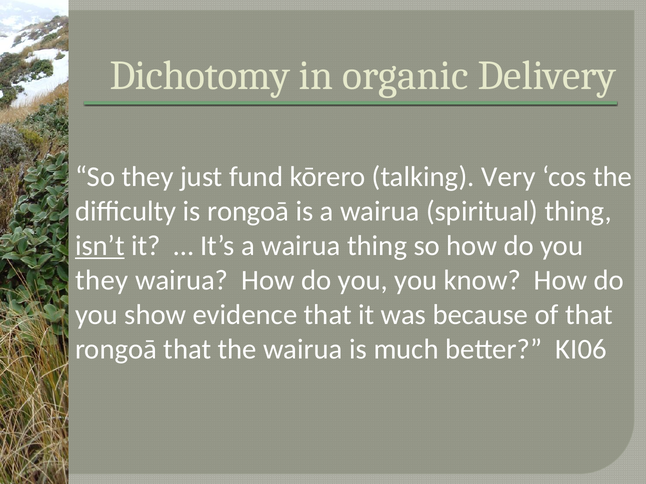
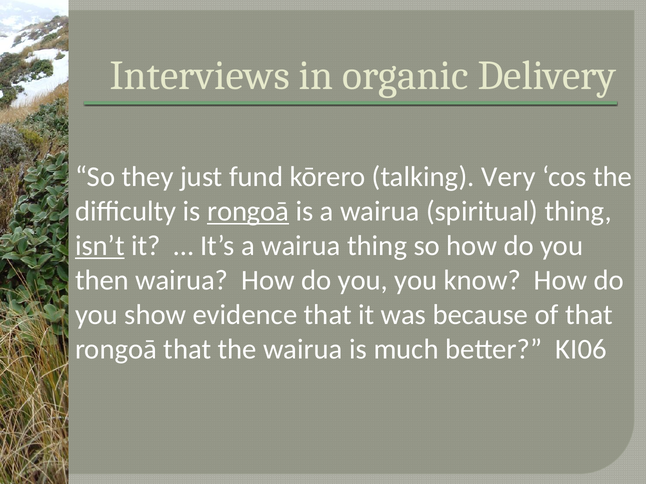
Dichotomy: Dichotomy -> Interviews
rongoā at (248, 212) underline: none -> present
they at (102, 281): they -> then
